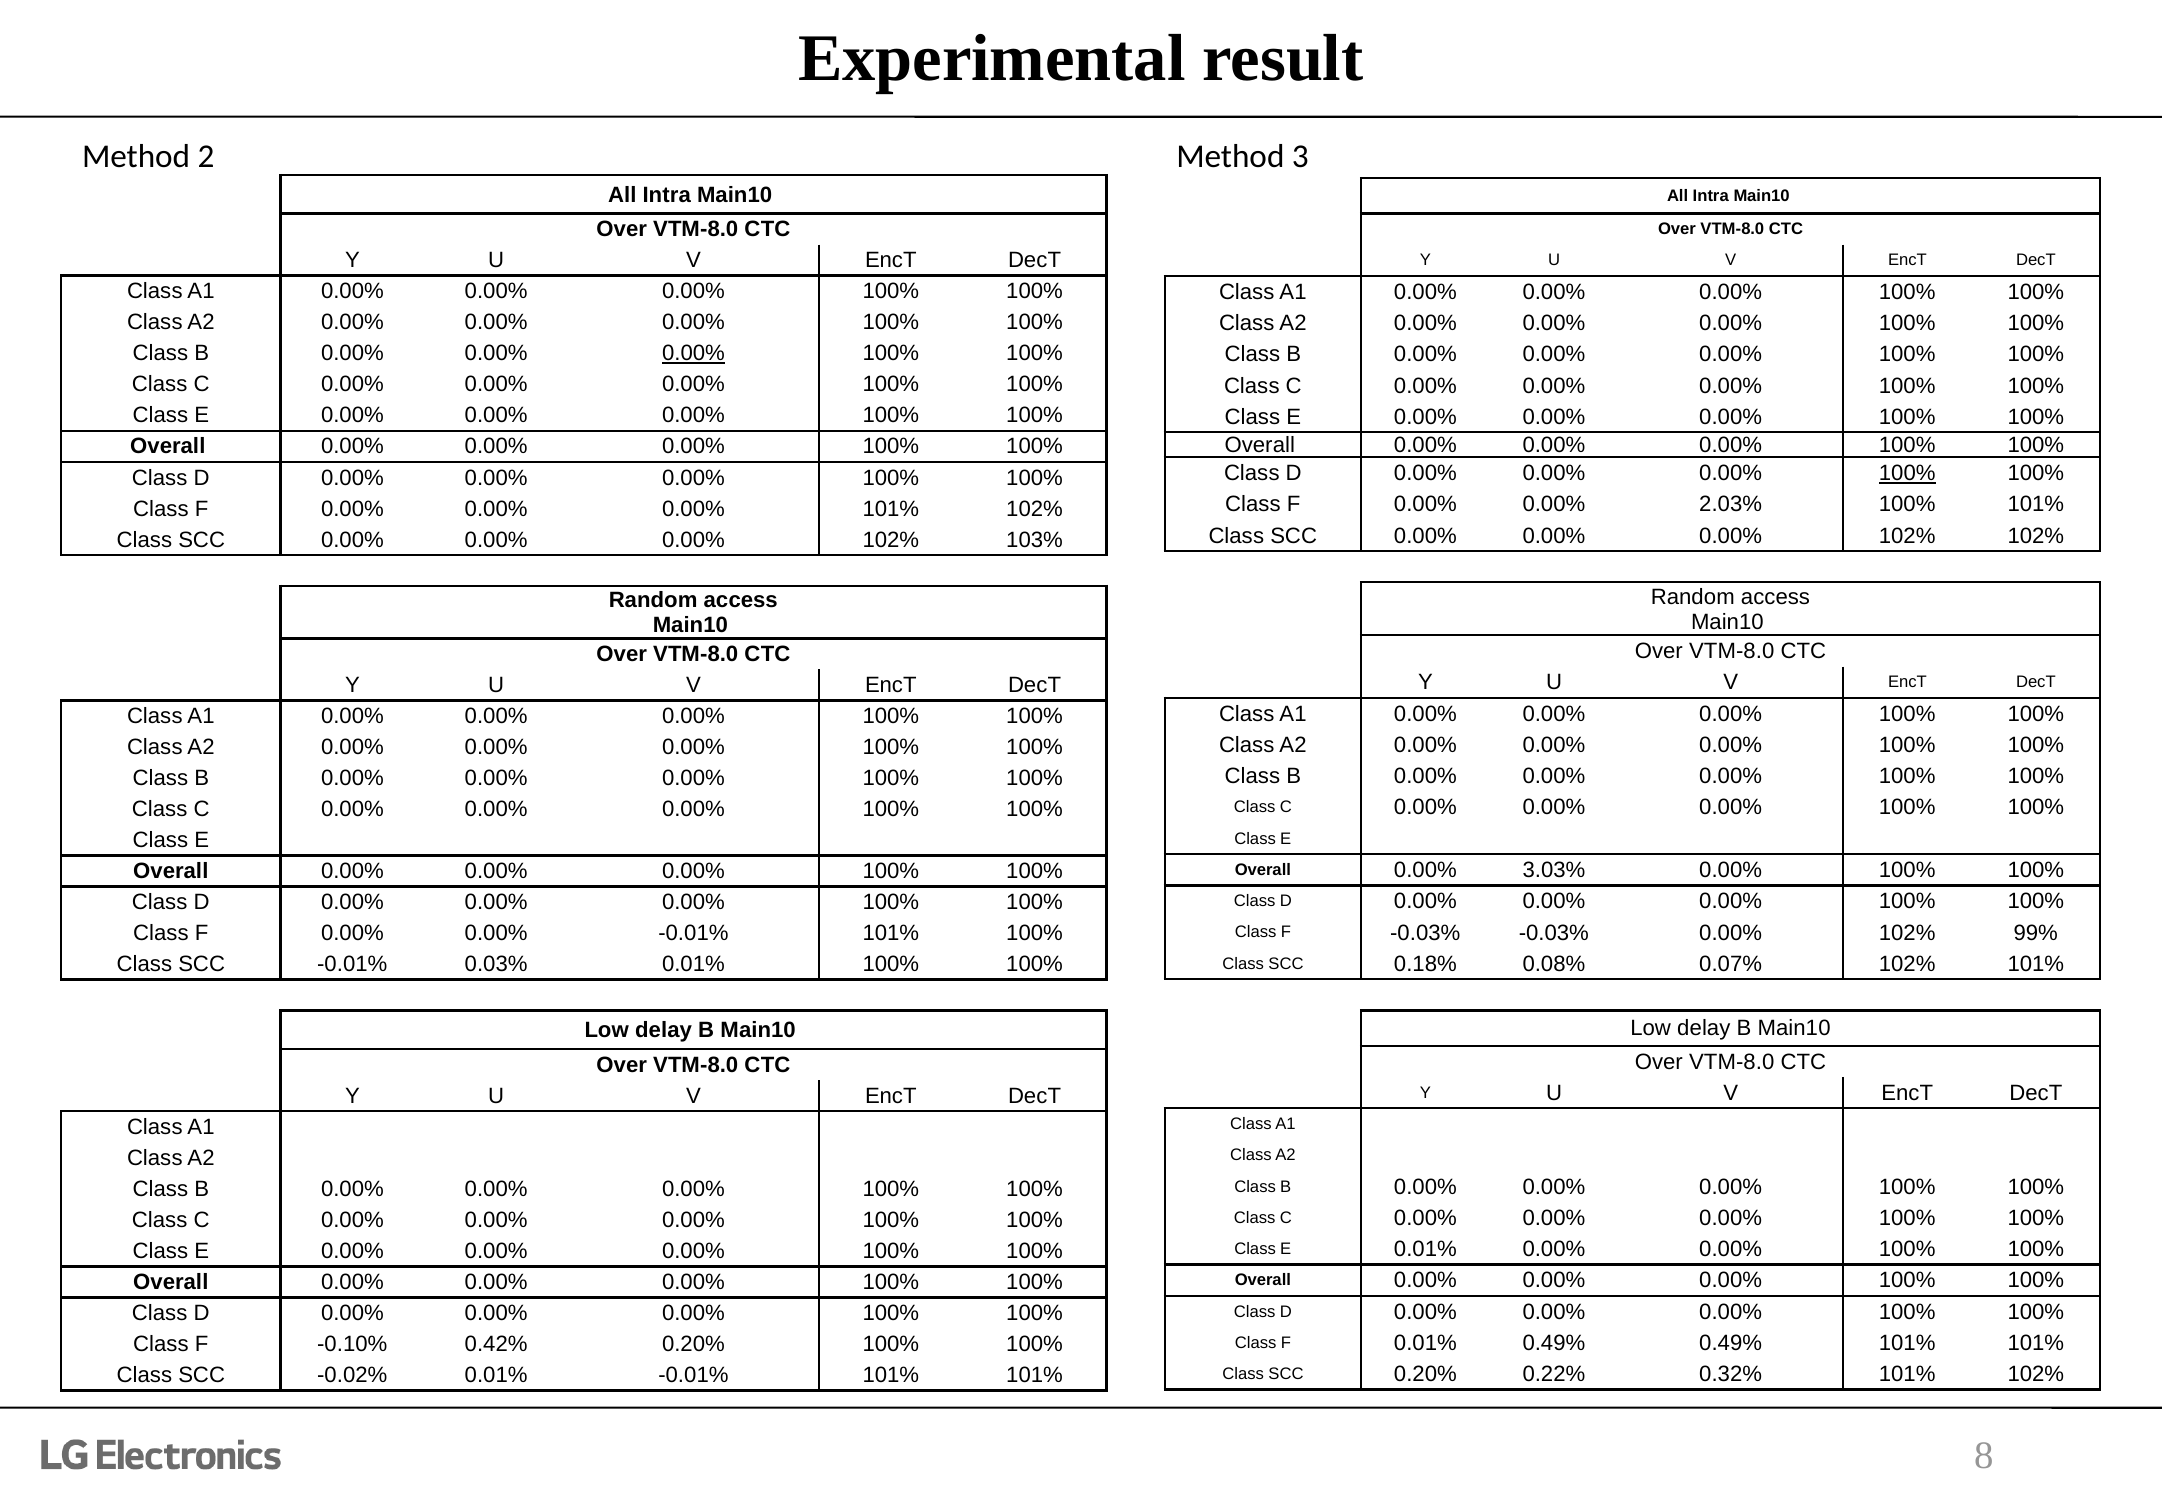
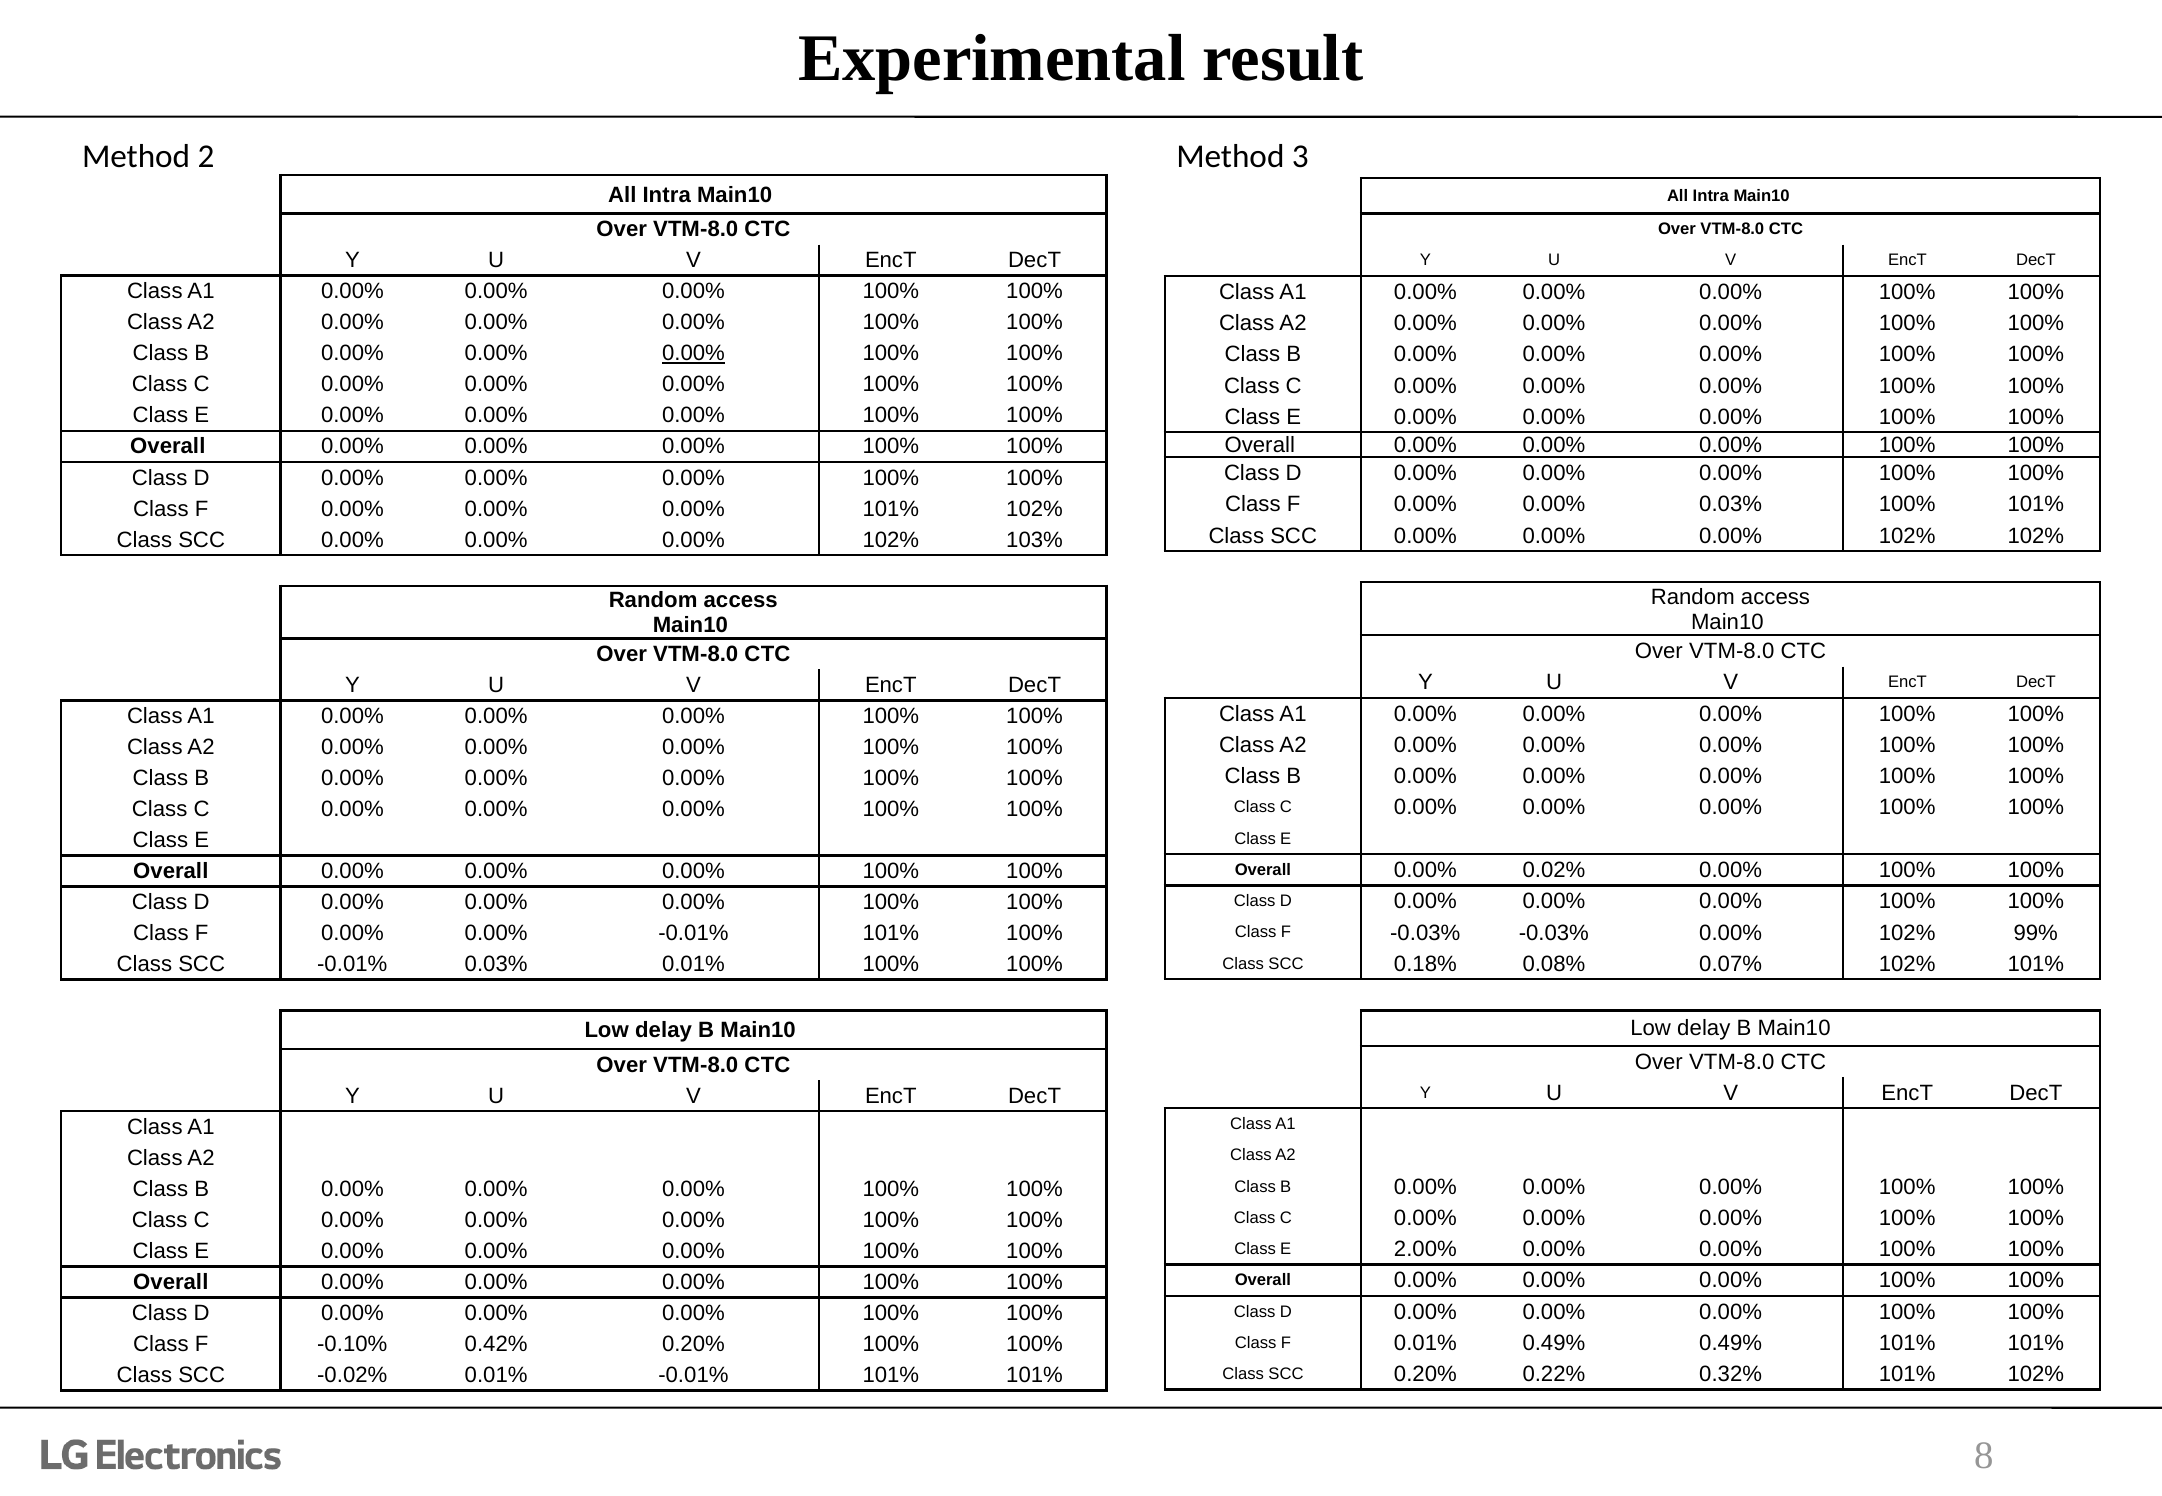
100% at (1907, 474) underline: present -> none
0.00% 2.03%: 2.03% -> 0.03%
3.03%: 3.03% -> 0.02%
E 0.01%: 0.01% -> 2.00%
